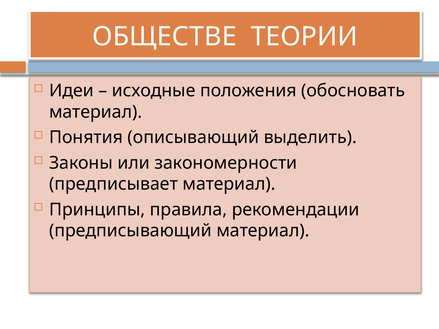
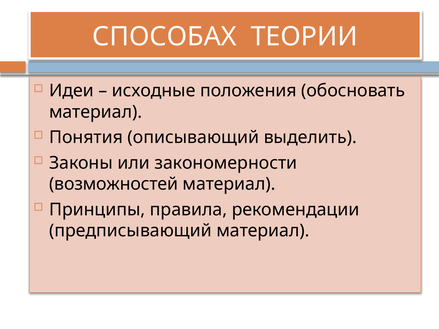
ОБЩЕСТВЕ: ОБЩЕСТВЕ -> СПОСОБАХ
предписывает: предписывает -> возможностей
